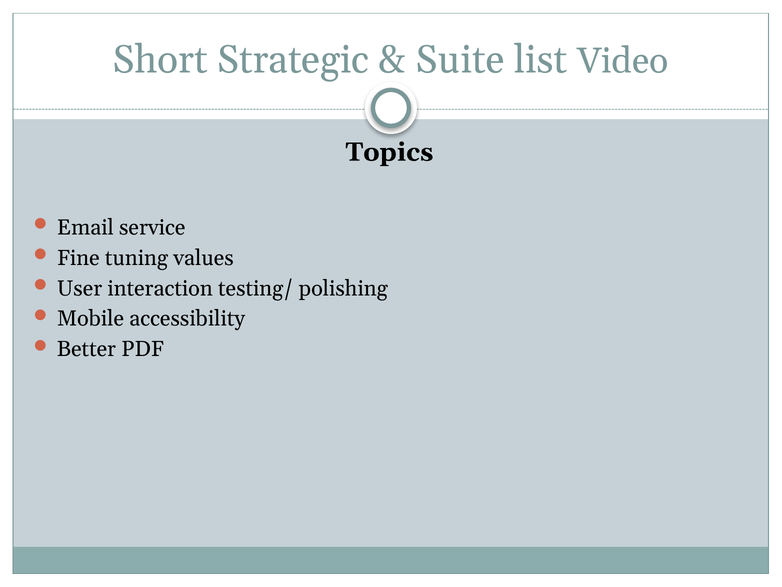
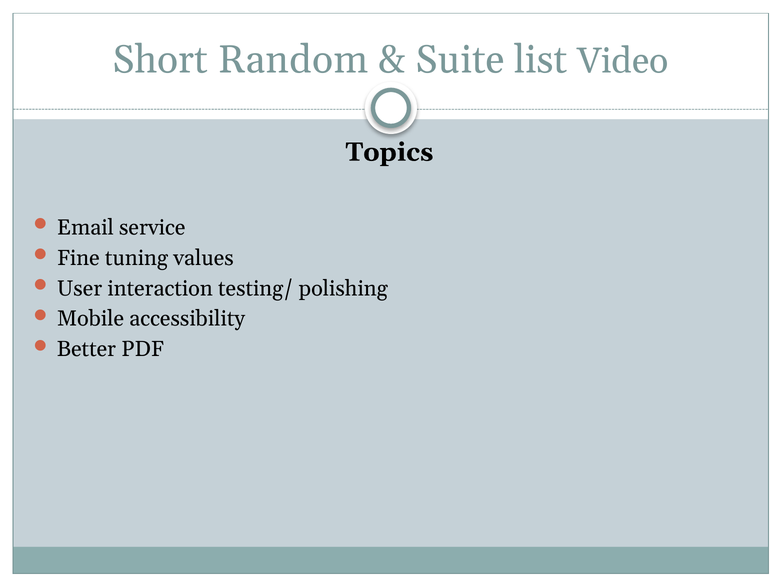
Strategic: Strategic -> Random
